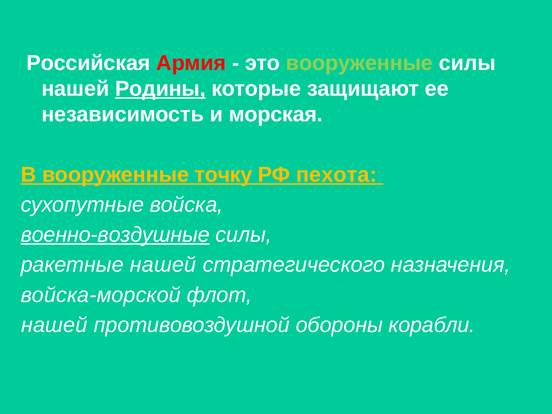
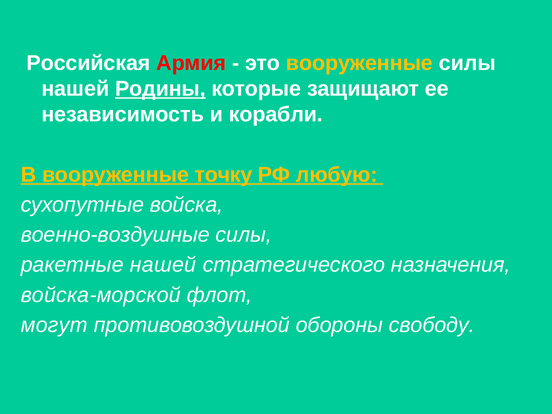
вооруженные at (359, 63) colour: light green -> yellow
морская: морская -> корабли
пехота: пехота -> любую
военно-воздушные underline: present -> none
нашей at (54, 325): нашей -> могут
корабли: корабли -> свободу
